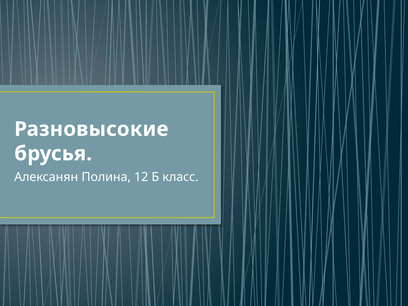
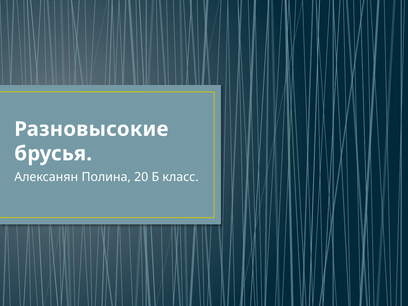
12: 12 -> 20
